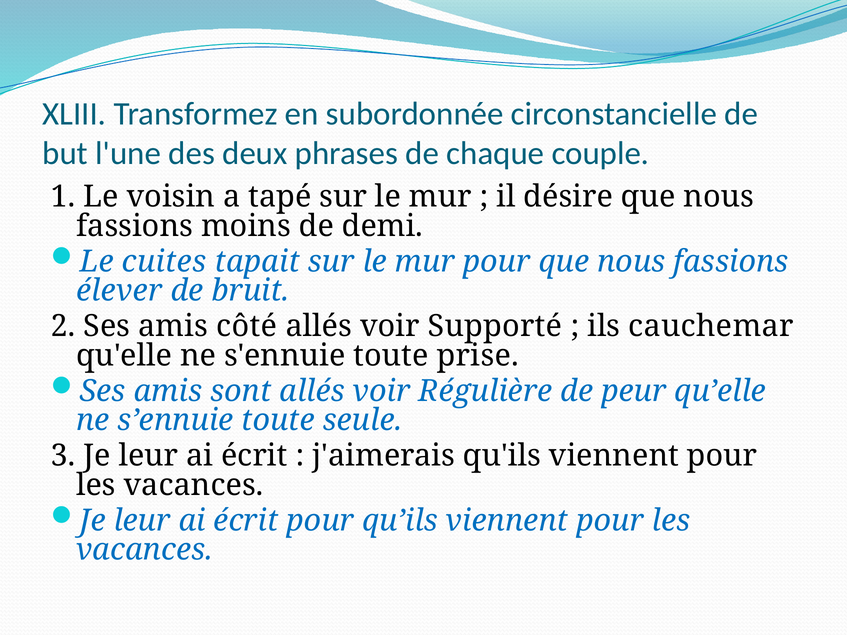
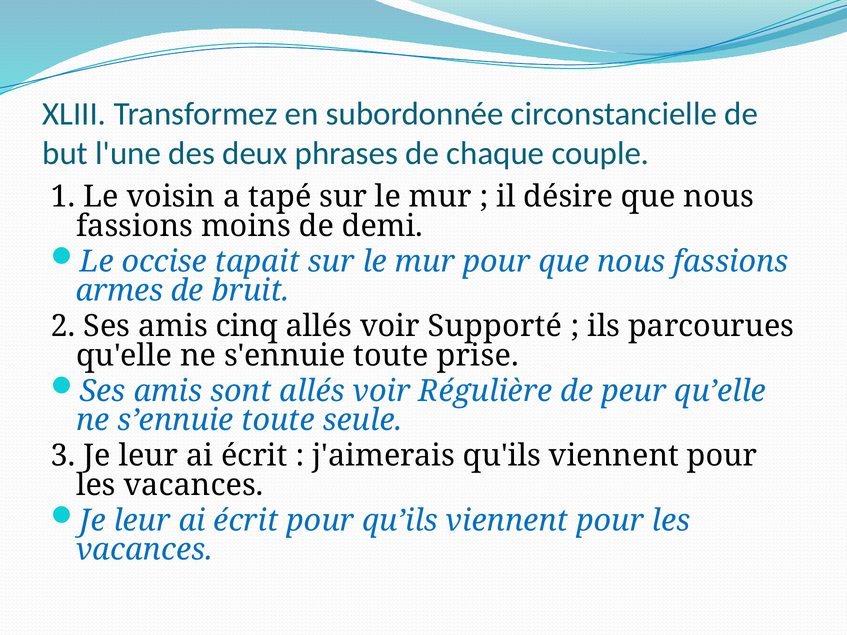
cuites: cuites -> occise
élever: élever -> armes
côté: côté -> cinq
cauchemar: cauchemar -> parcourues
